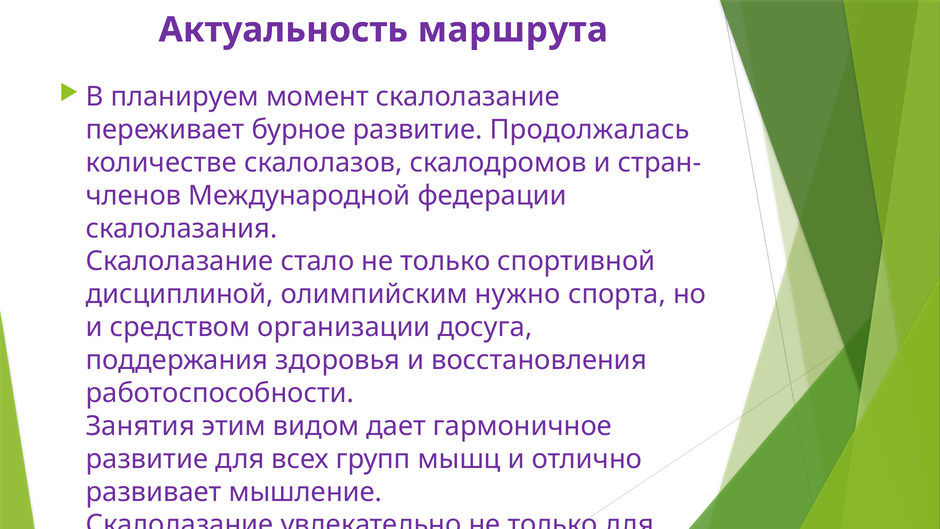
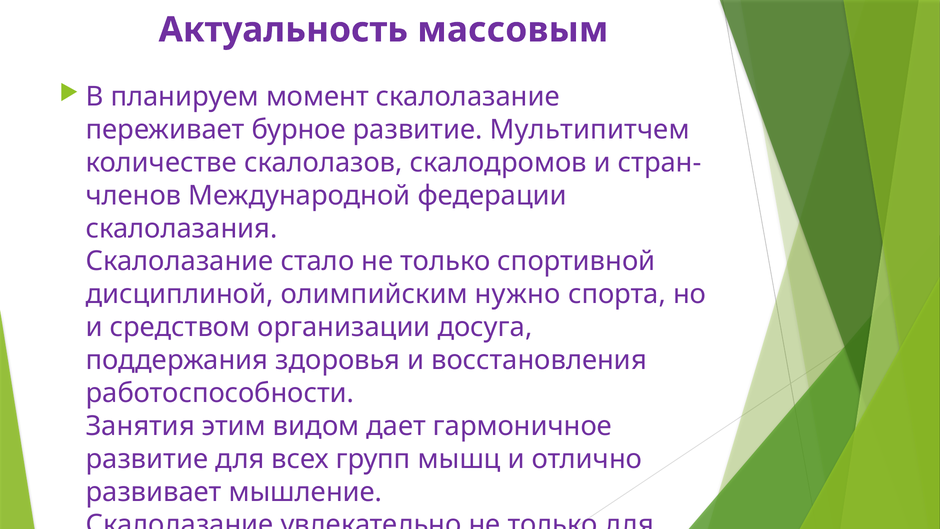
маршрута: маршрута -> массовым
Продолжалась: Продолжалась -> Мультипитчем
